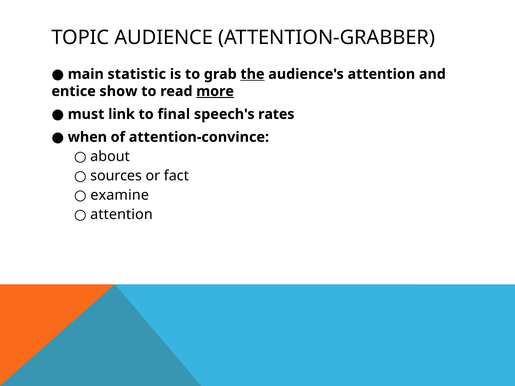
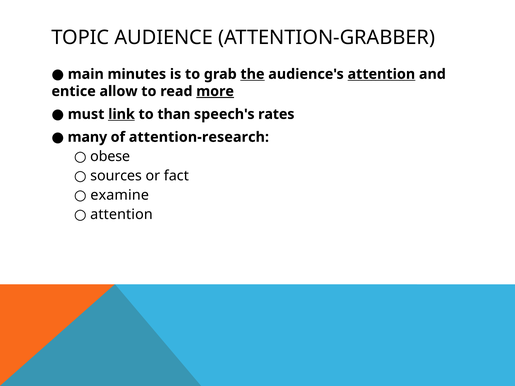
statistic: statistic -> minutes
attention at (381, 74) underline: none -> present
show: show -> allow
link underline: none -> present
final: final -> than
when: when -> many
attention-convince: attention-convince -> attention-research
about: about -> obese
